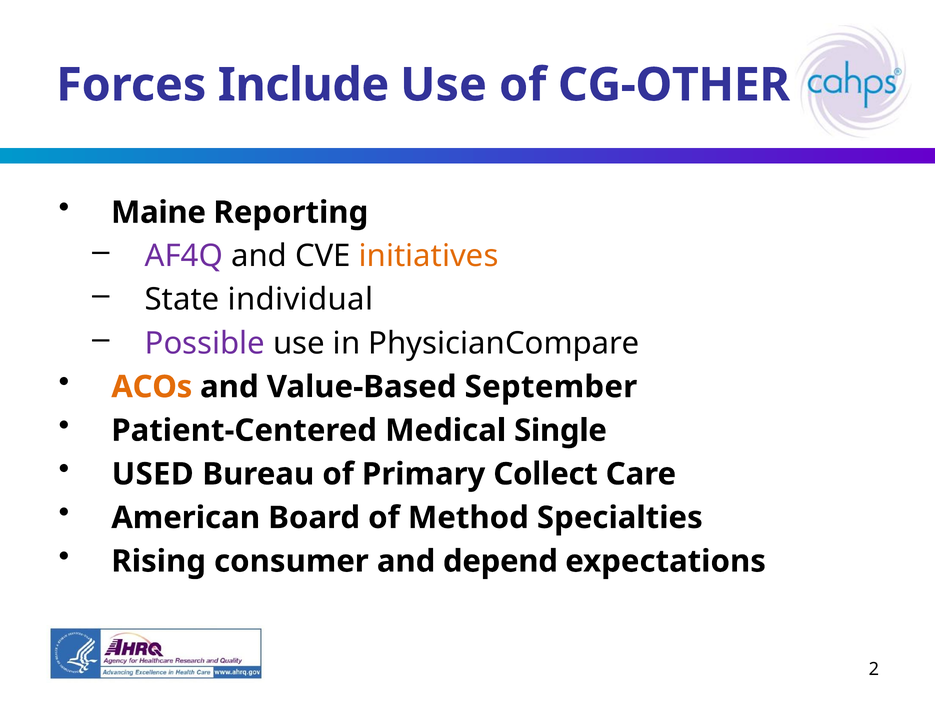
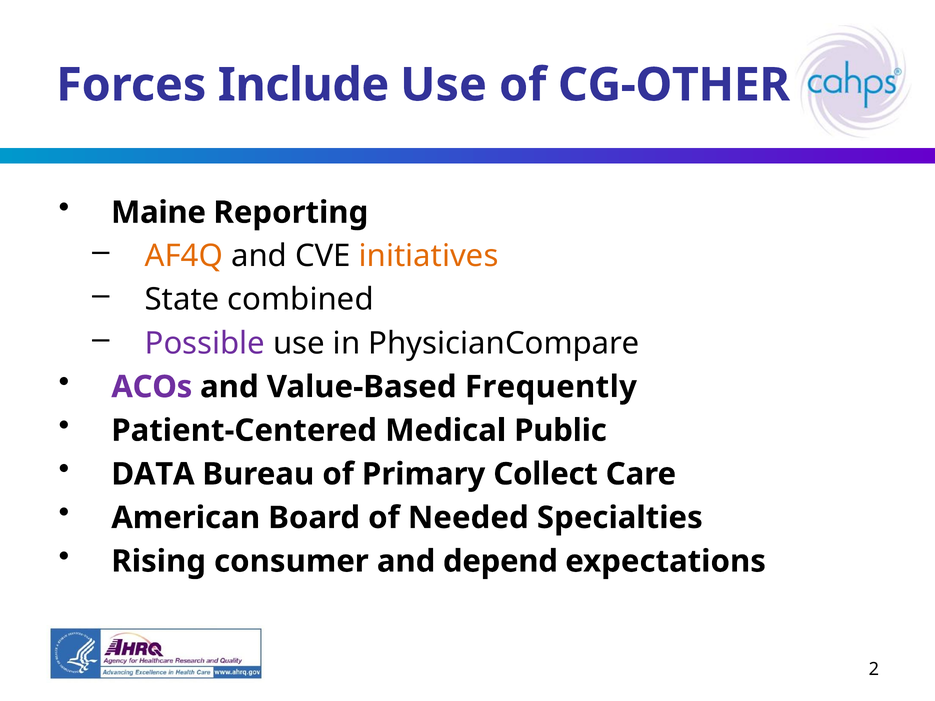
AF4Q colour: purple -> orange
individual: individual -> combined
ACOs colour: orange -> purple
September: September -> Frequently
Single: Single -> Public
USED: USED -> DATA
Method: Method -> Needed
